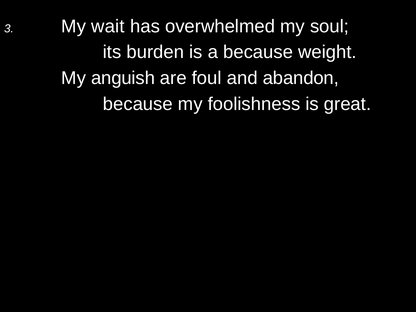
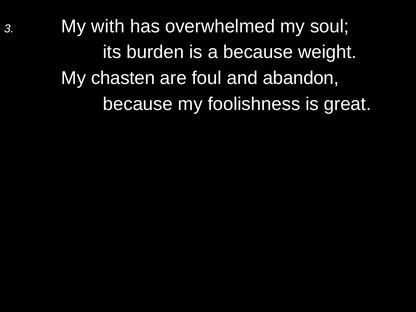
wait: wait -> with
anguish: anguish -> chasten
